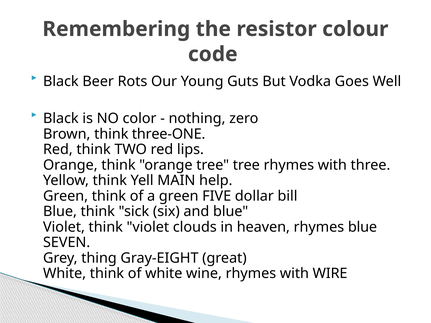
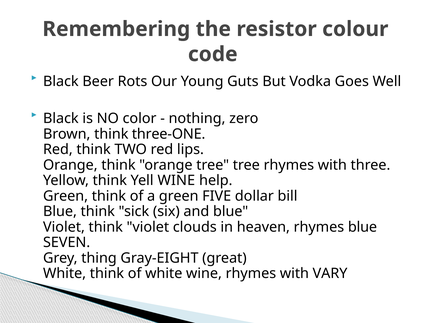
Yell MAIN: MAIN -> WINE
WIRE: WIRE -> VARY
